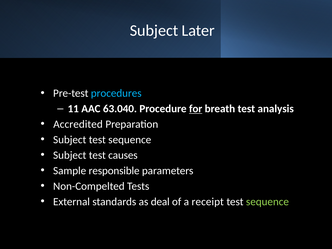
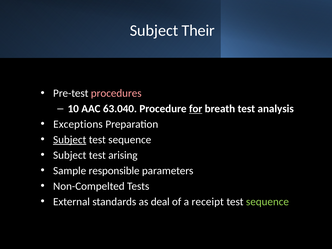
Later: Later -> Their
procedures colour: light blue -> pink
11: 11 -> 10
Accredited: Accredited -> Exceptions
Subject at (70, 140) underline: none -> present
causes: causes -> arising
